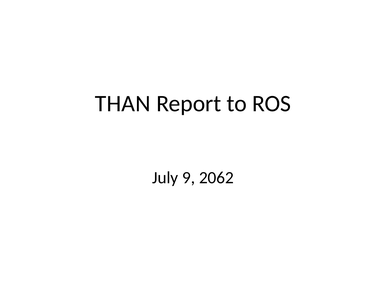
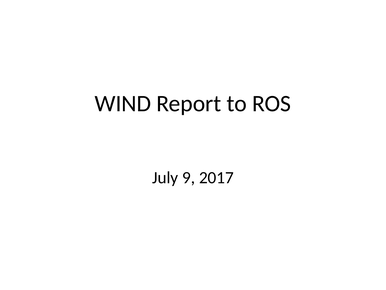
THAN: THAN -> WIND
2062: 2062 -> 2017
